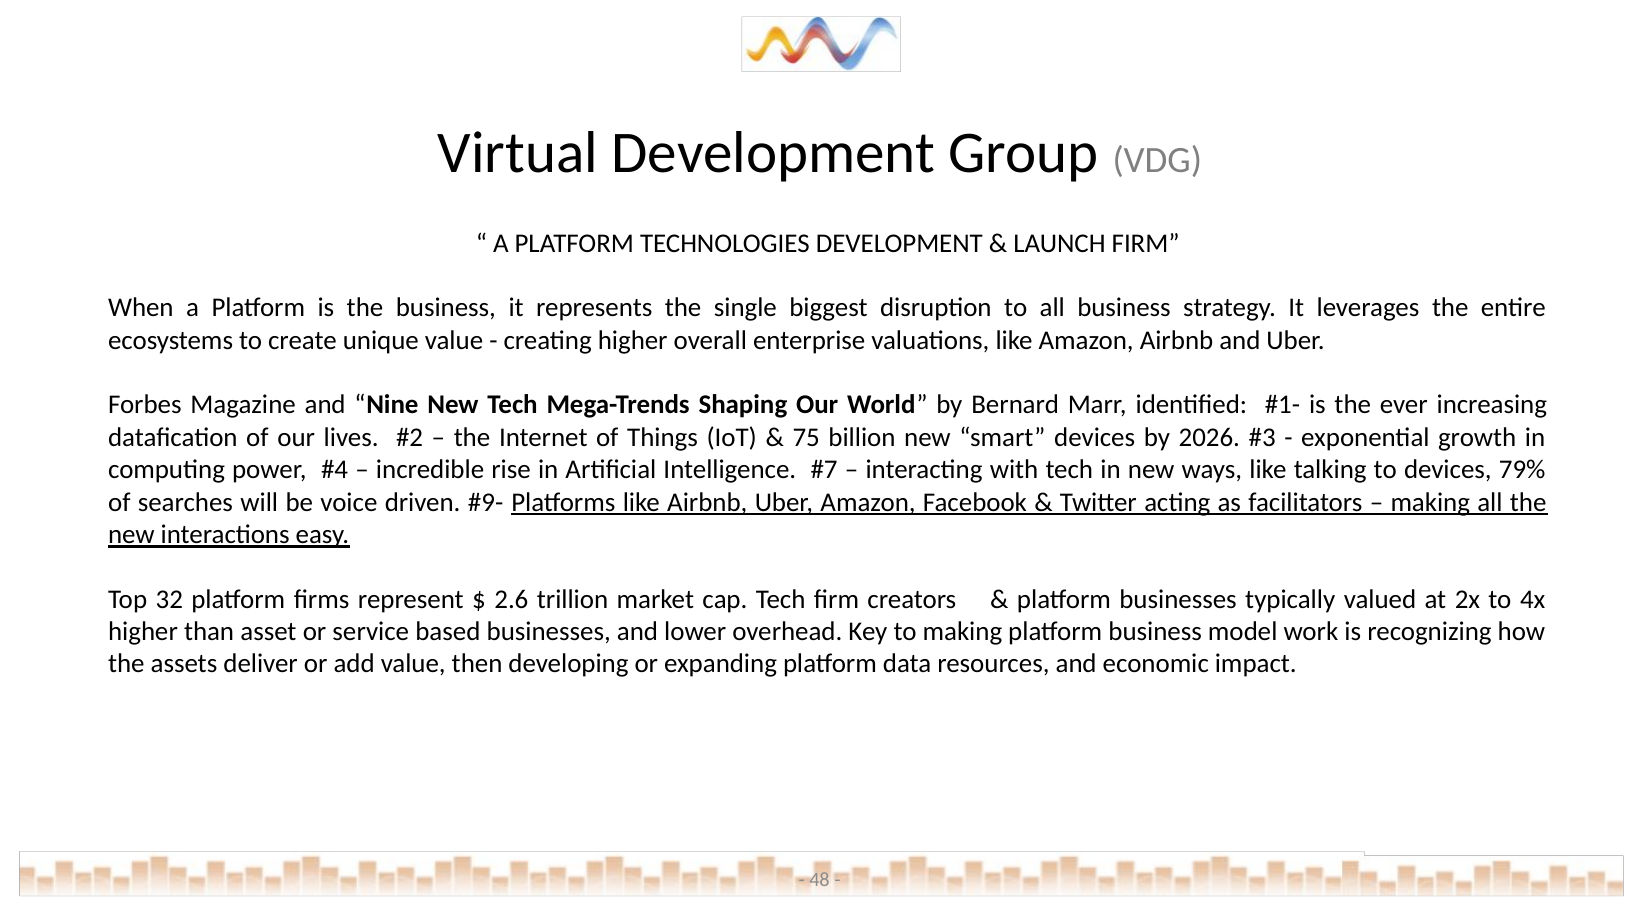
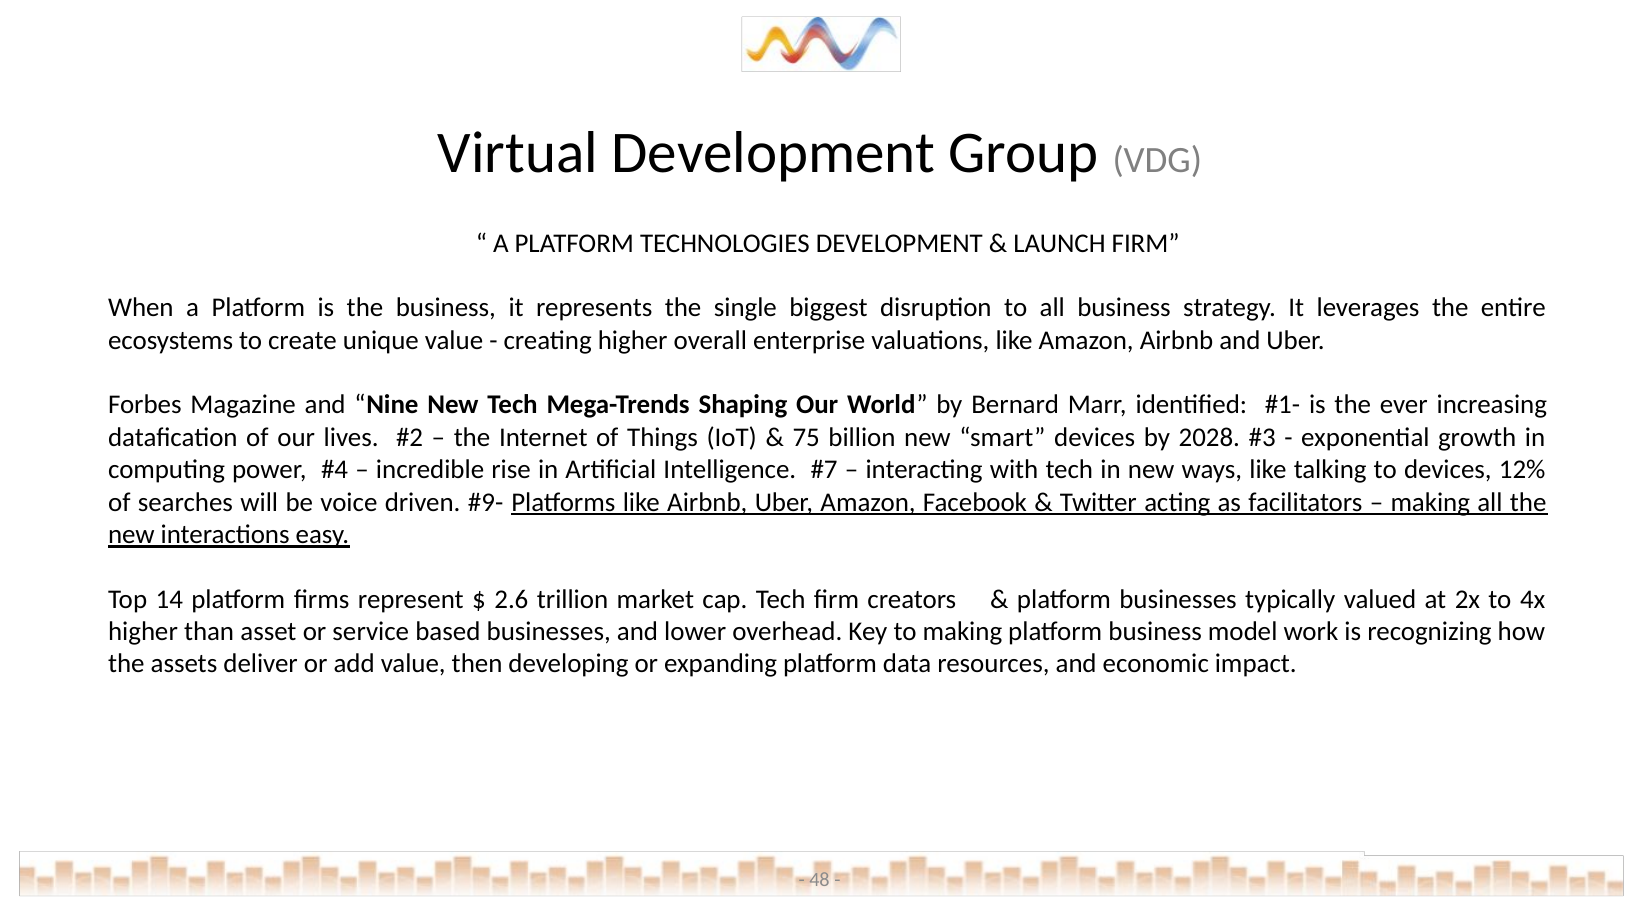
2026: 2026 -> 2028
79%: 79% -> 12%
32: 32 -> 14
